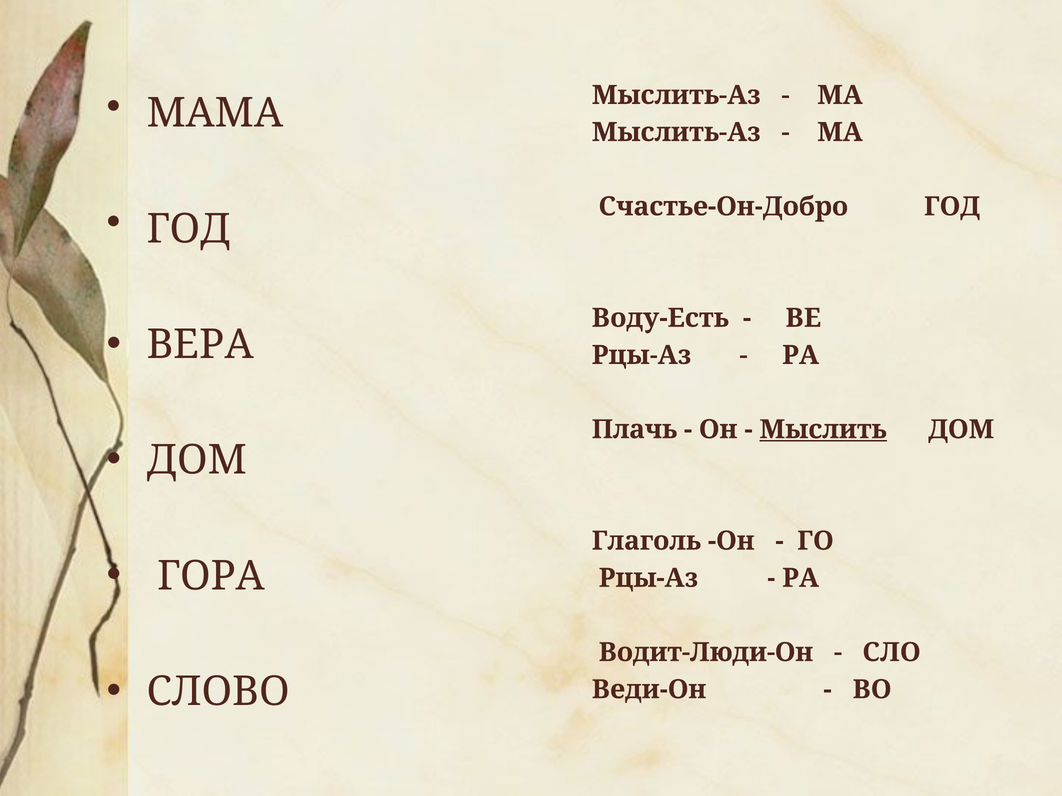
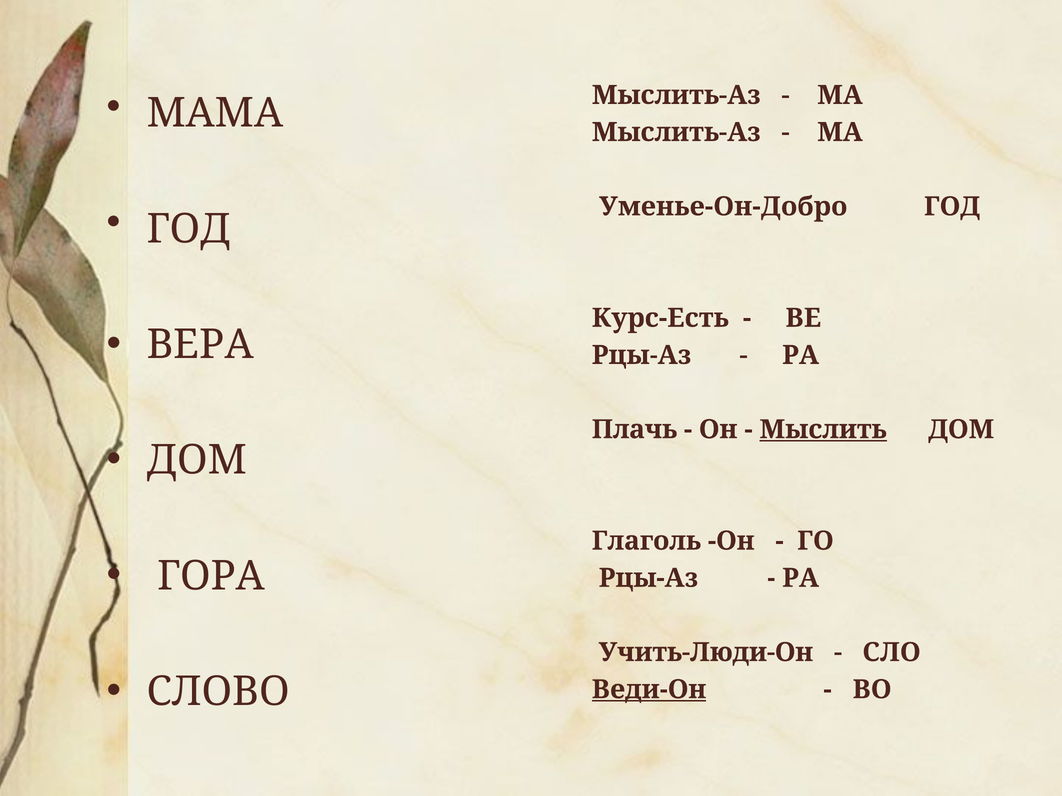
Счастье-Он-Добро: Счастье-Он-Добро -> Уменье-Он-Добро
Воду-Есть: Воду-Есть -> Курс-Есть
Водит-Люди-Он: Водит-Люди-Он -> Учить-Люди-Он
Веди-Он underline: none -> present
